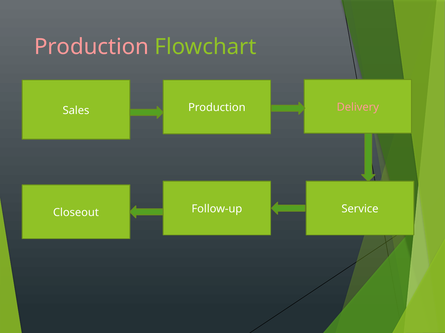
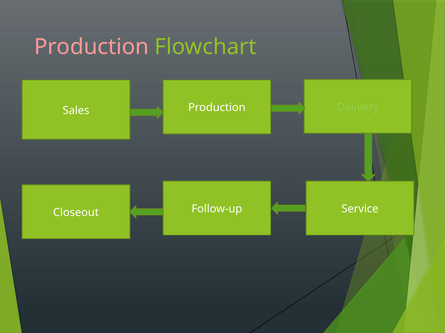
Delivery colour: pink -> light green
